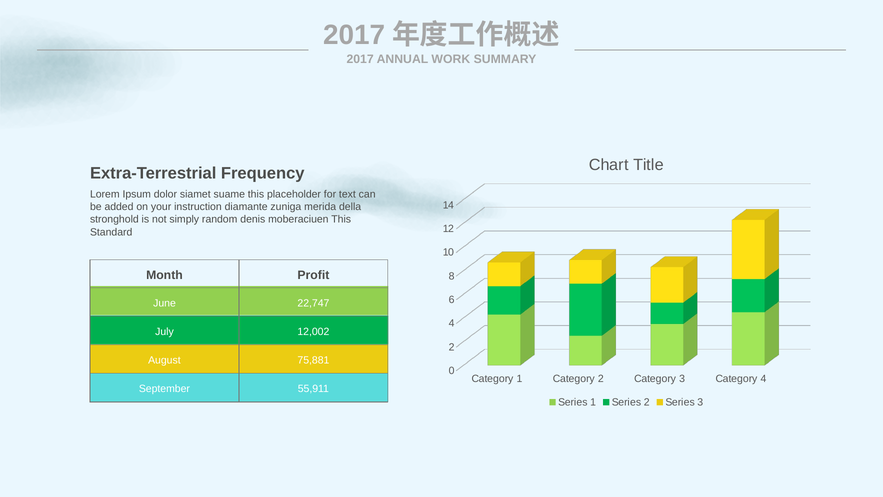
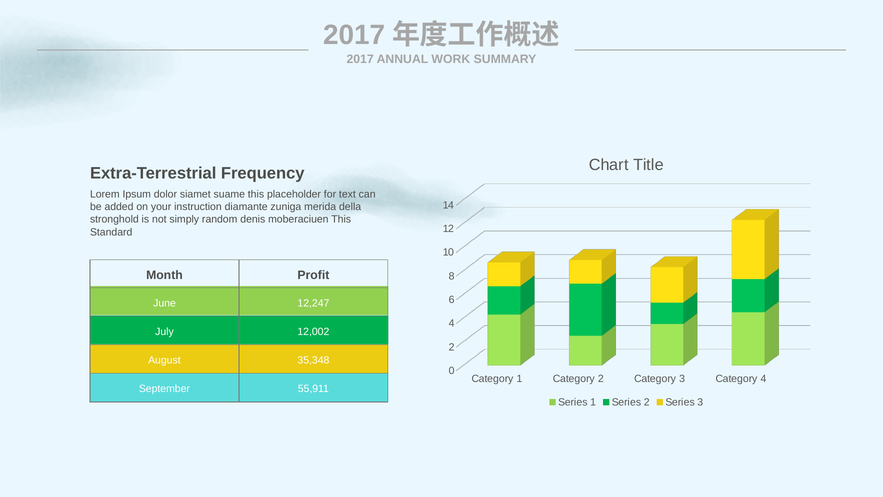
22,747: 22,747 -> 12,247
75,881: 75,881 -> 35,348
